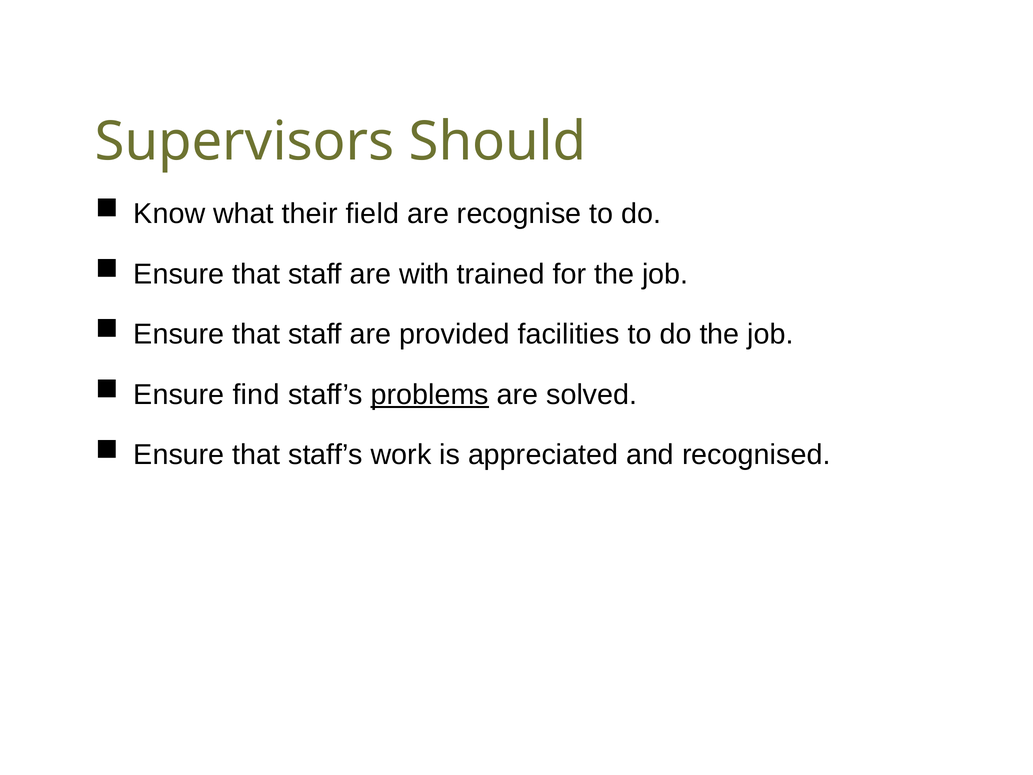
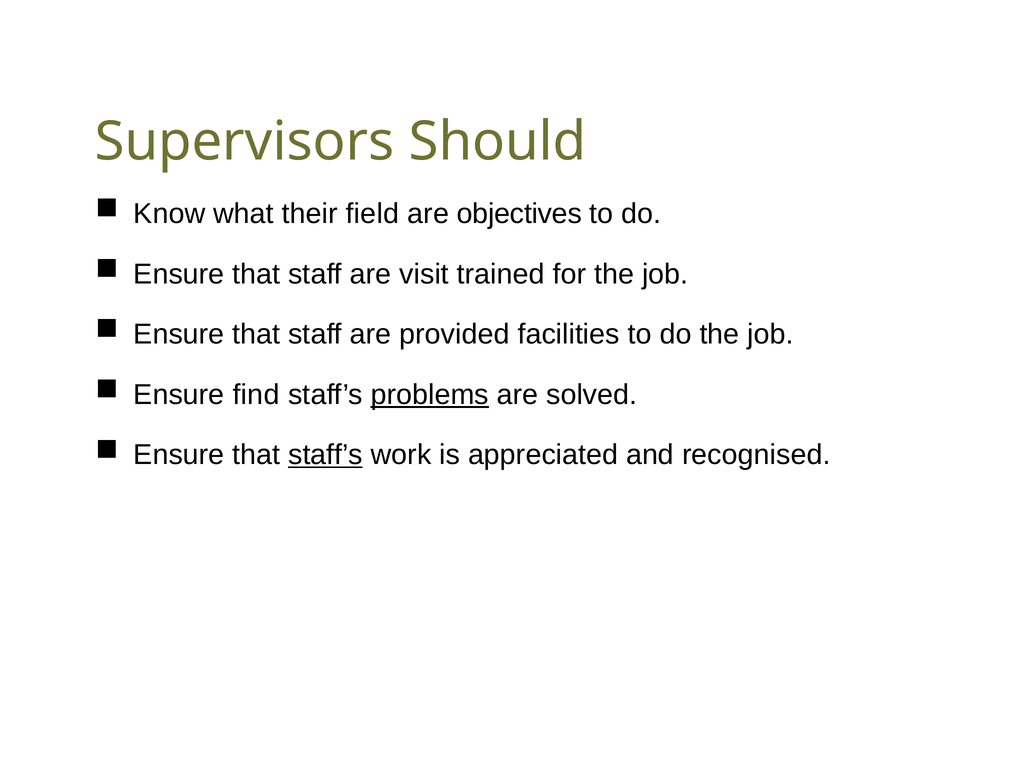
recognise: recognise -> objectives
with: with -> visit
staff’s at (325, 455) underline: none -> present
